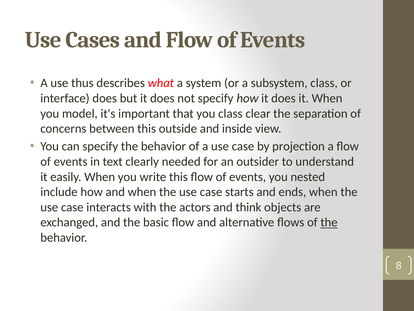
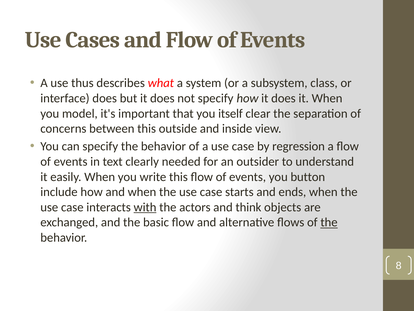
you class: class -> itself
projection: projection -> regression
nested: nested -> button
with underline: none -> present
